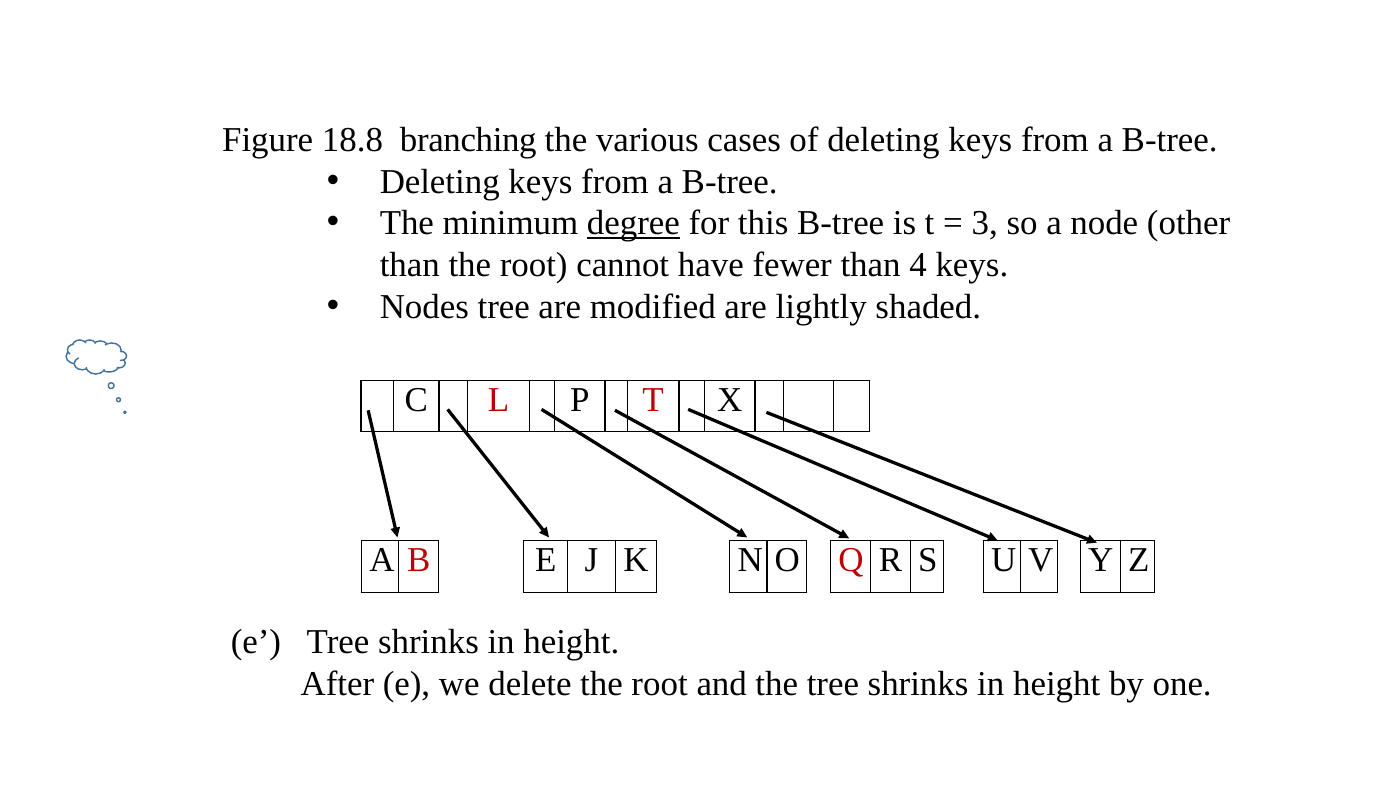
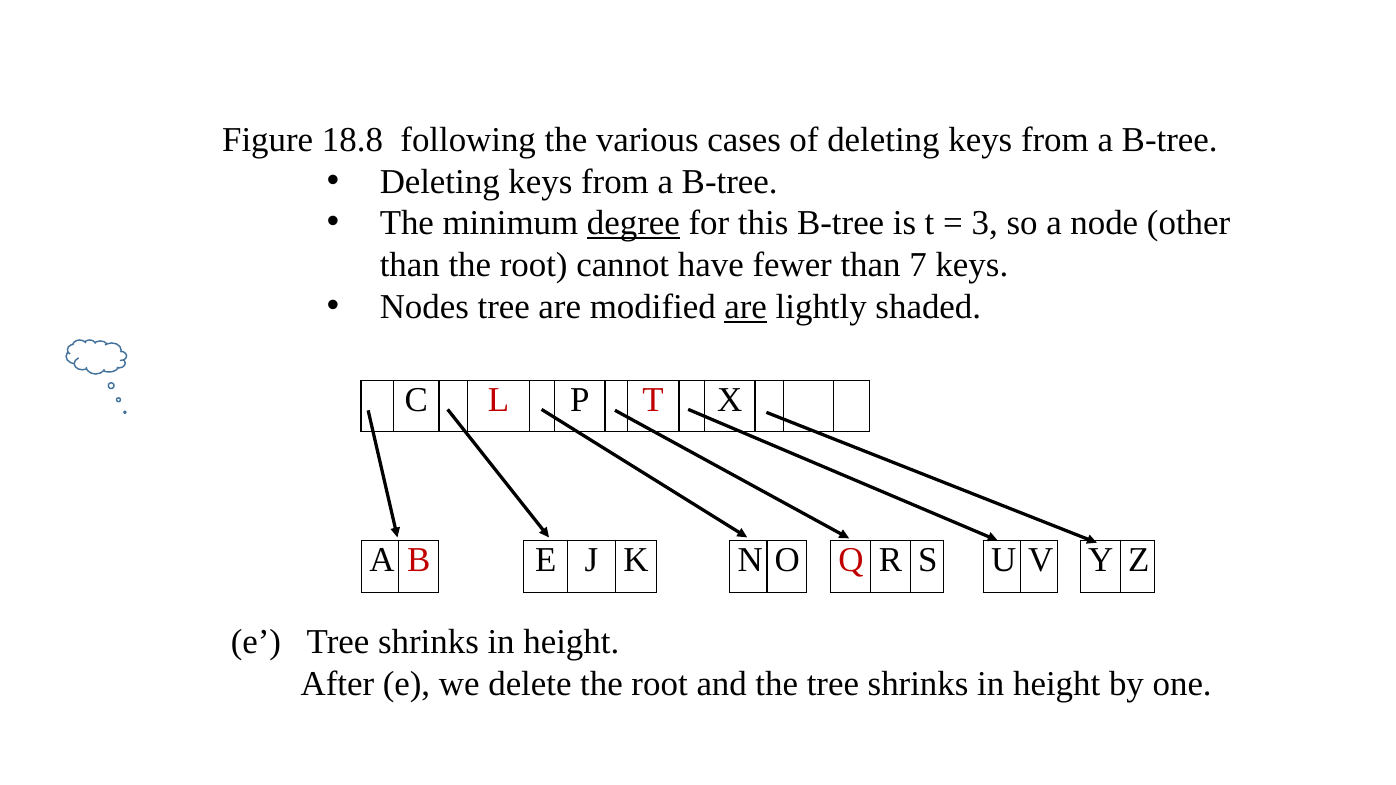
branching: branching -> following
4: 4 -> 7
are at (746, 307) underline: none -> present
